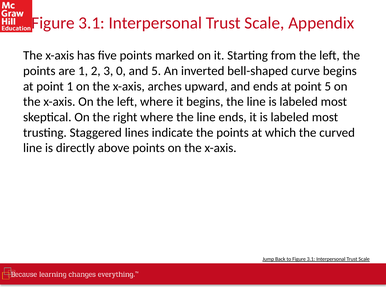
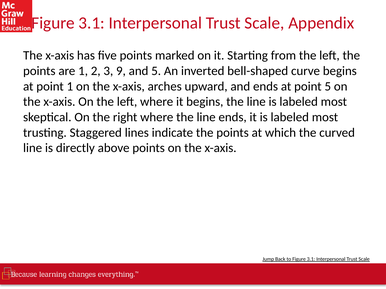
0: 0 -> 9
